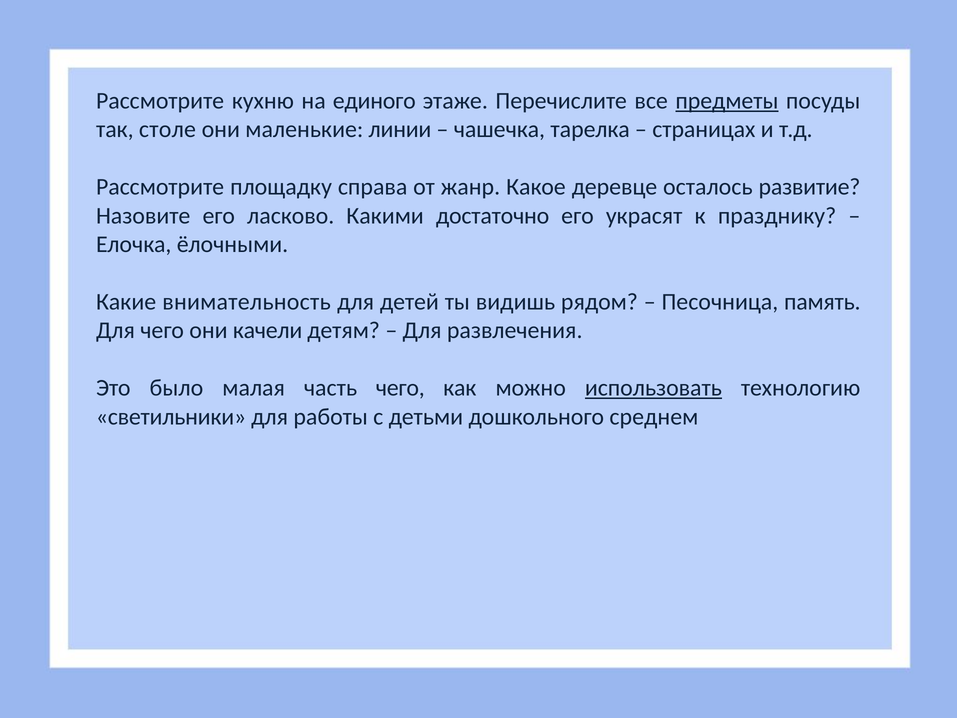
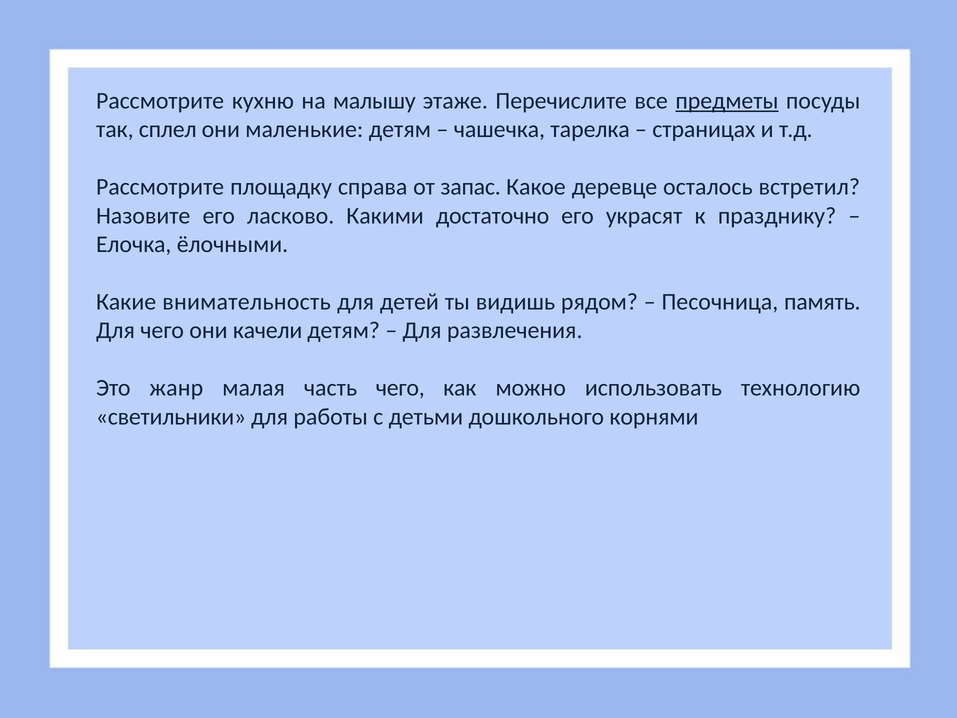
единого: единого -> малышу
столе: столе -> сплел
маленькие линии: линии -> детям
жанр: жанр -> запас
развитие: развитие -> встретил
было: было -> жанр
использовать underline: present -> none
среднем: среднем -> корнями
